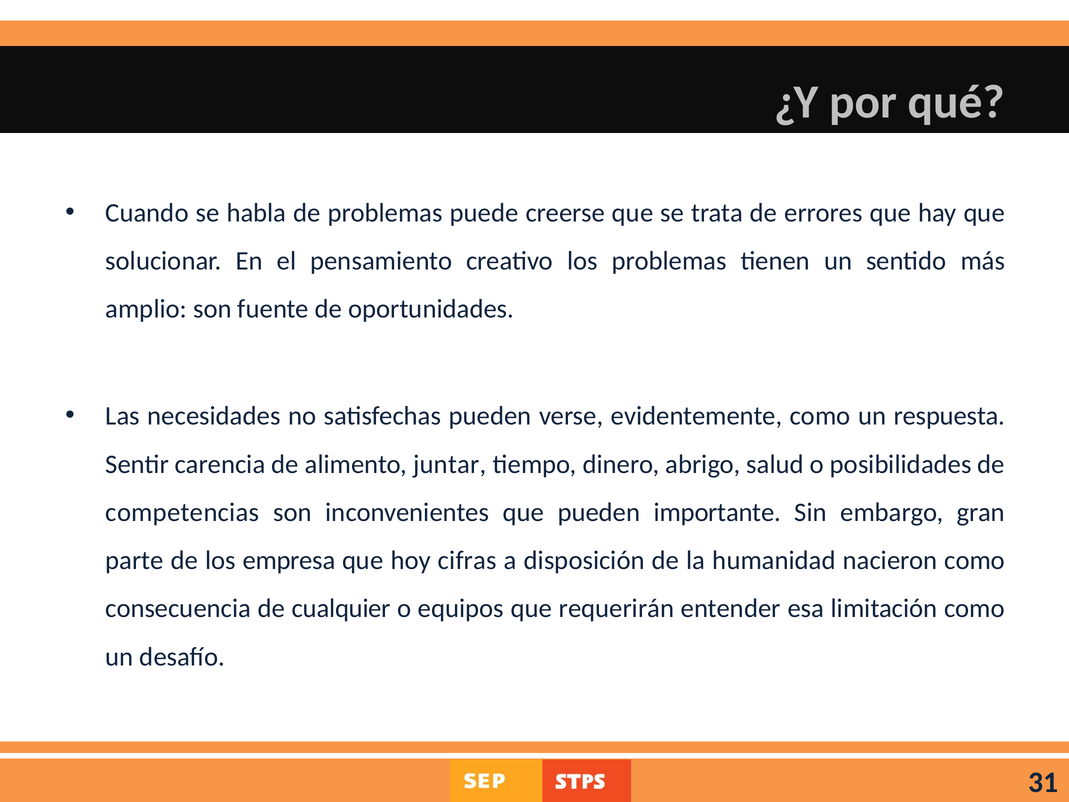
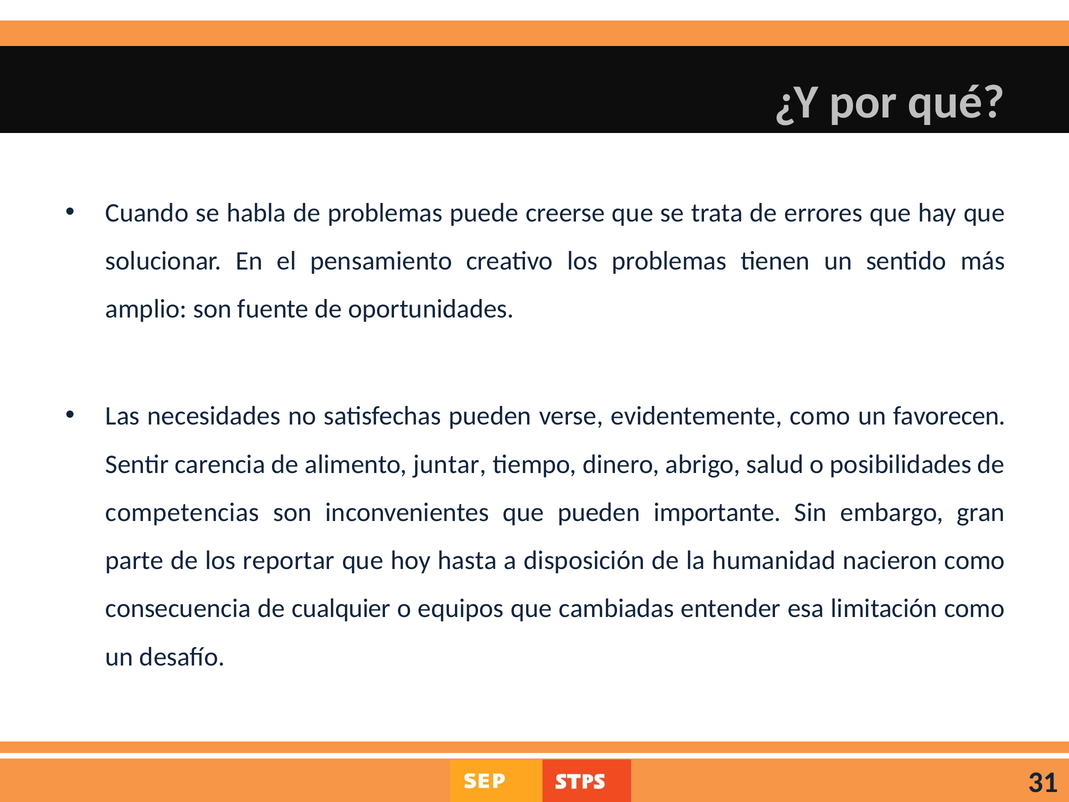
respuesta: respuesta -> favorecen
empresa: empresa -> reportar
cifras: cifras -> hasta
requerirán: requerirán -> cambiadas
